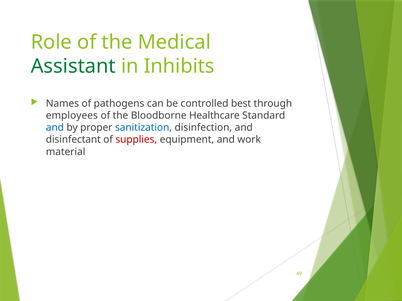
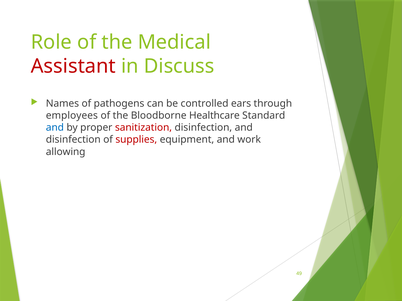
Assistant colour: green -> red
Inhibits: Inhibits -> Discuss
best: best -> ears
sanitization colour: blue -> red
disinfectant at (73, 140): disinfectant -> disinfection
material: material -> allowing
